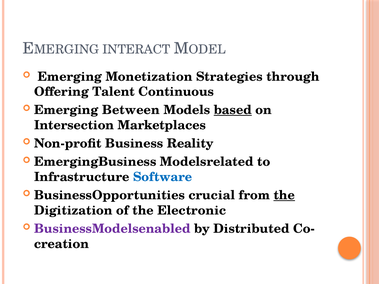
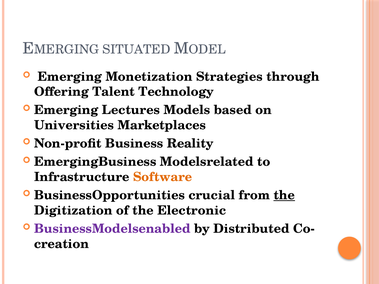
INTERACT: INTERACT -> SITUATED
Continuous: Continuous -> Technology
Between: Between -> Lectures
based underline: present -> none
Intersection: Intersection -> Universities
Software colour: blue -> orange
